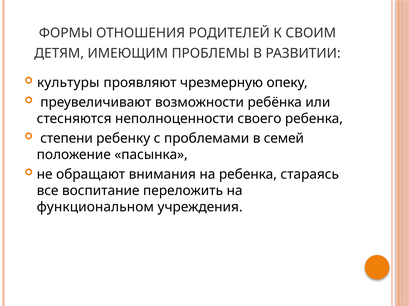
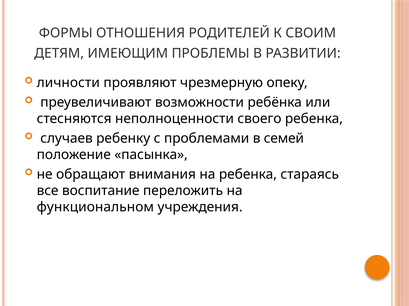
культуры: культуры -> личности
степени: степени -> случаев
